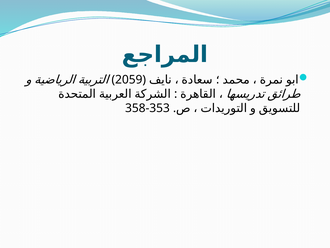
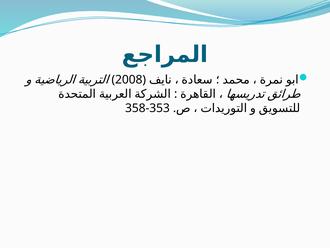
2059: 2059 -> 2008
